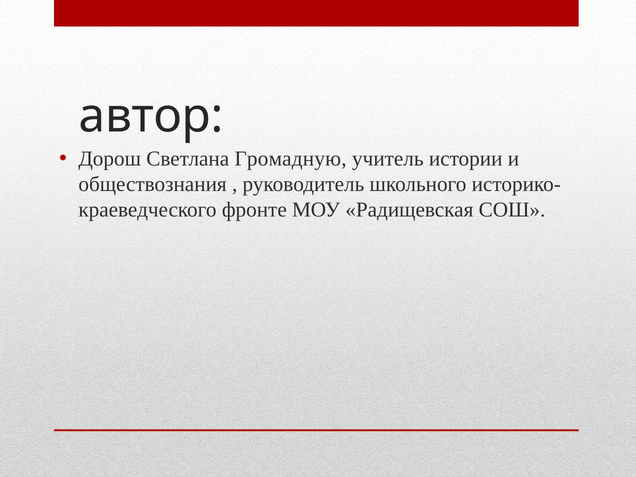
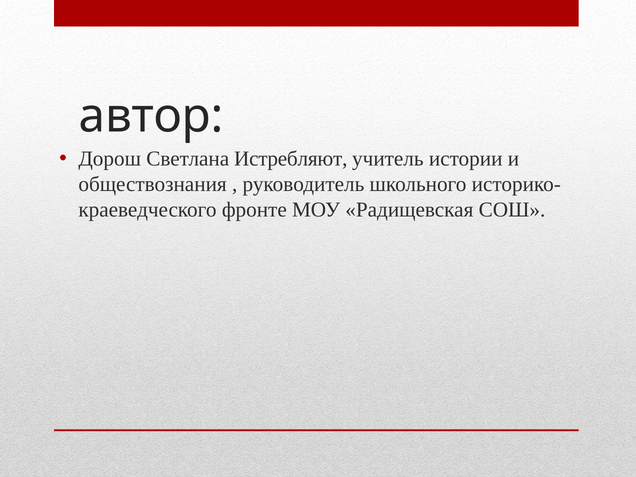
Громадную: Громадную -> Истребляют
